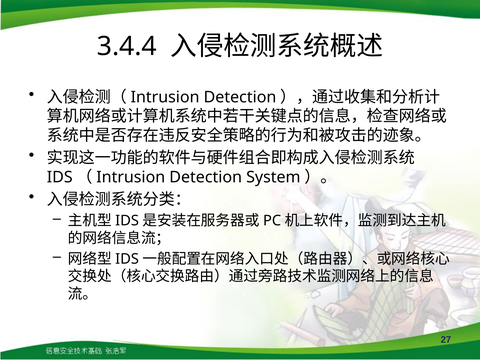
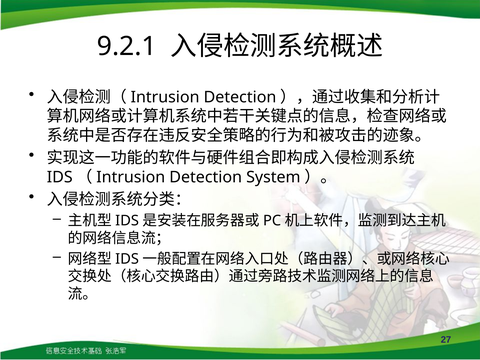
3.4.4: 3.4.4 -> 9.2.1
